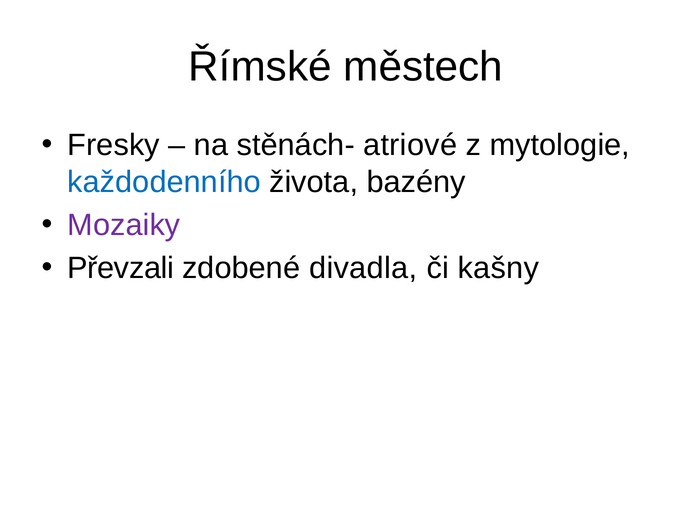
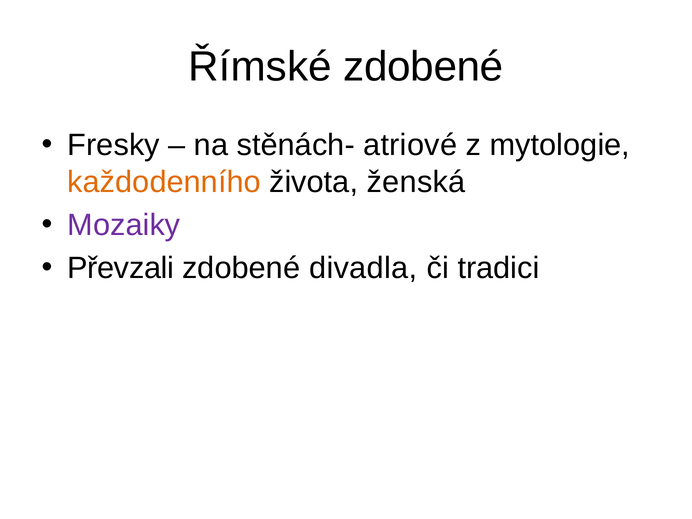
Římské městech: městech -> zdobené
každodenního colour: blue -> orange
bazény: bazény -> ženská
kašny: kašny -> tradici
